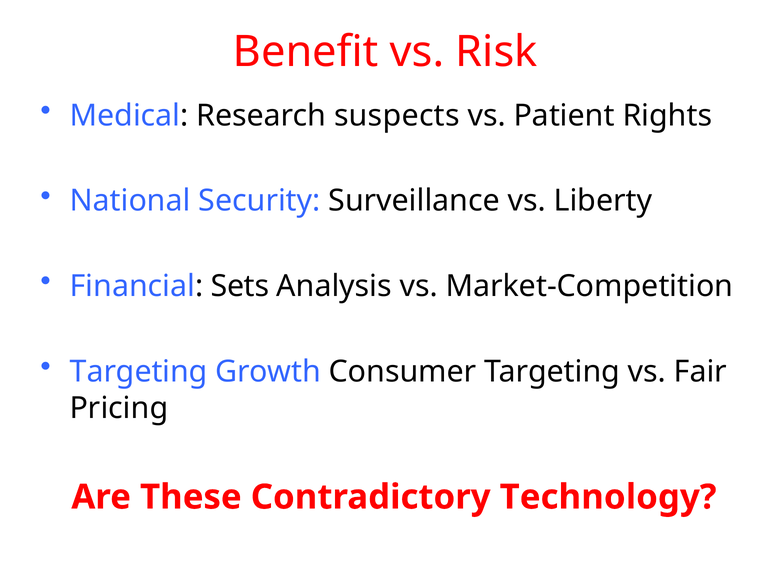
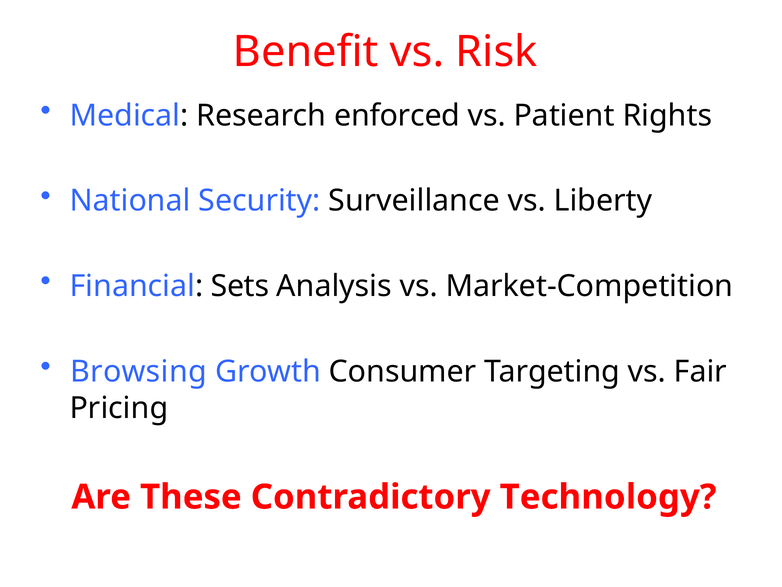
suspects: suspects -> enforced
Targeting at (139, 371): Targeting -> Browsing
